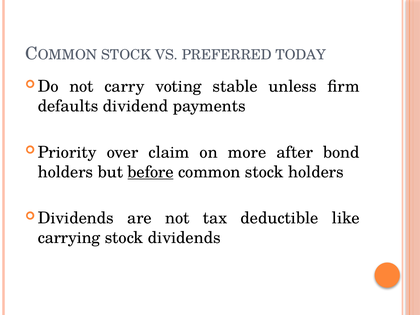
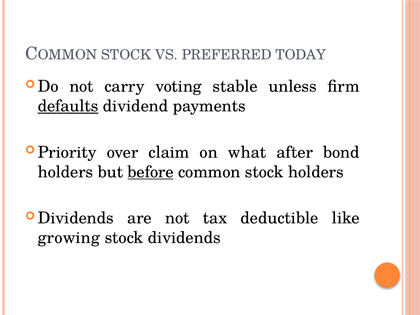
defaults underline: none -> present
more: more -> what
carrying: carrying -> growing
